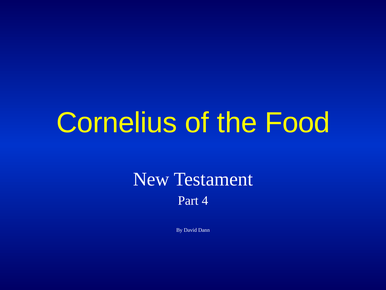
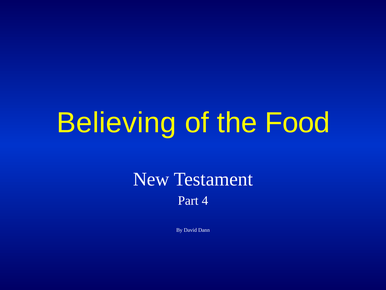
Cornelius: Cornelius -> Believing
